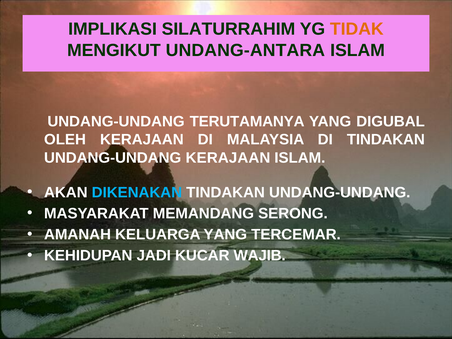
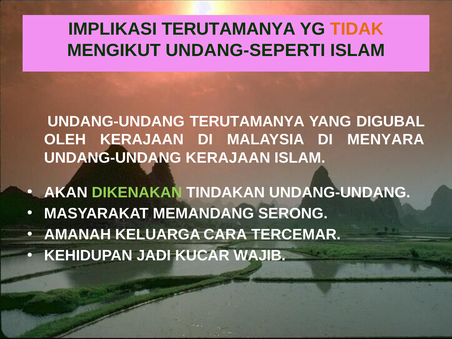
IMPLIKASI SILATURRAHIM: SILATURRAHIM -> TERUTAMANYA
UNDANG-ANTARA: UNDANG-ANTARA -> UNDANG-SEPERTI
DI TINDAKAN: TINDAKAN -> MENYARA
DIKENAKAN colour: light blue -> light green
KELUARGA YANG: YANG -> CARA
